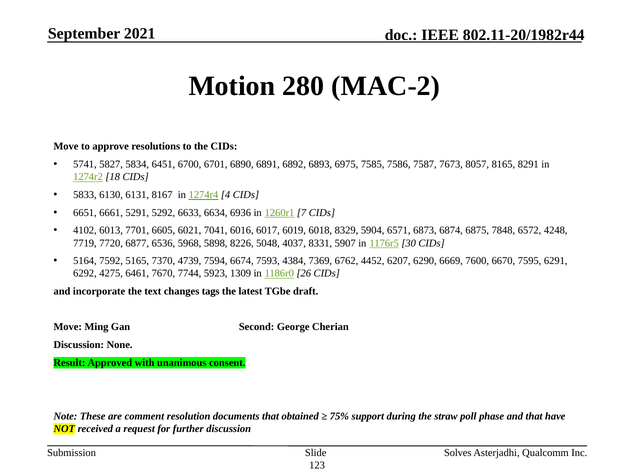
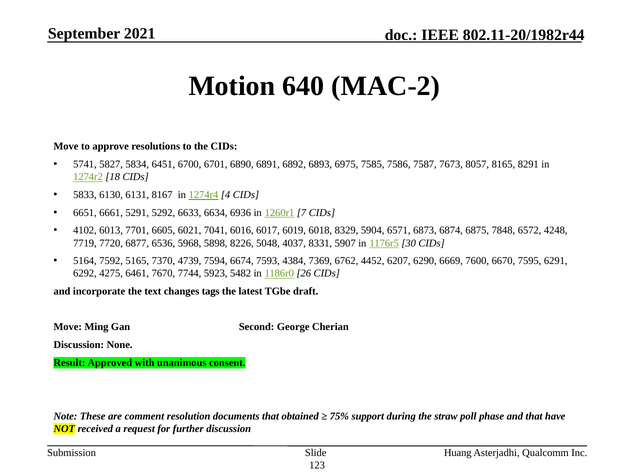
280: 280 -> 640
1309: 1309 -> 5482
Solves: Solves -> Huang
